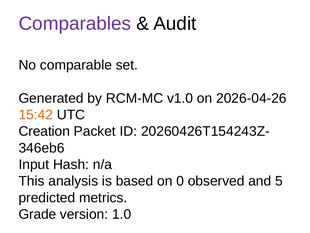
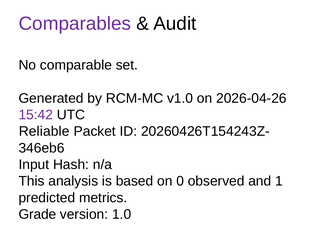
15:42 colour: orange -> purple
Creation: Creation -> Reliable
5: 5 -> 1
